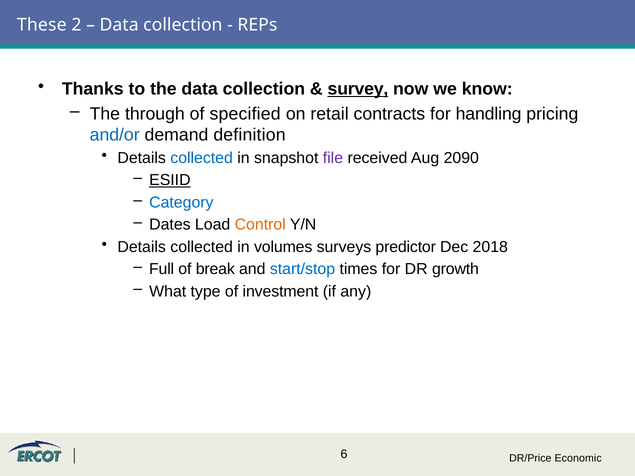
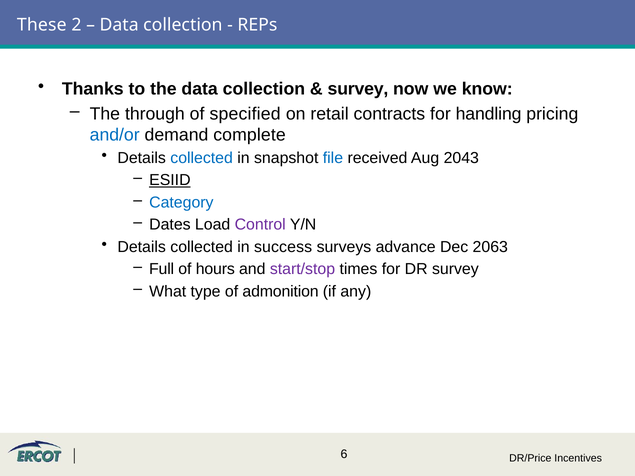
survey at (358, 89) underline: present -> none
definition: definition -> complete
file colour: purple -> blue
2090: 2090 -> 2043
Control colour: orange -> purple
volumes: volumes -> success
predictor: predictor -> advance
2018: 2018 -> 2063
break: break -> hours
start/stop colour: blue -> purple
DR growth: growth -> survey
investment: investment -> admonition
Economic: Economic -> Incentives
